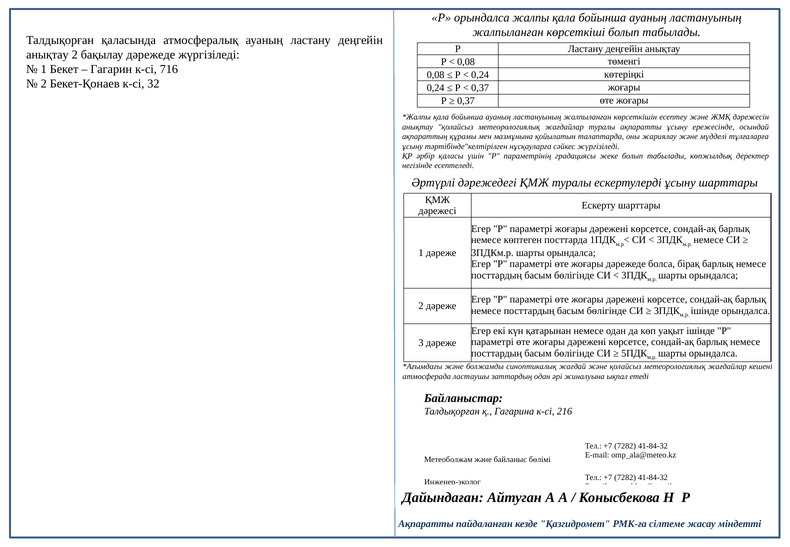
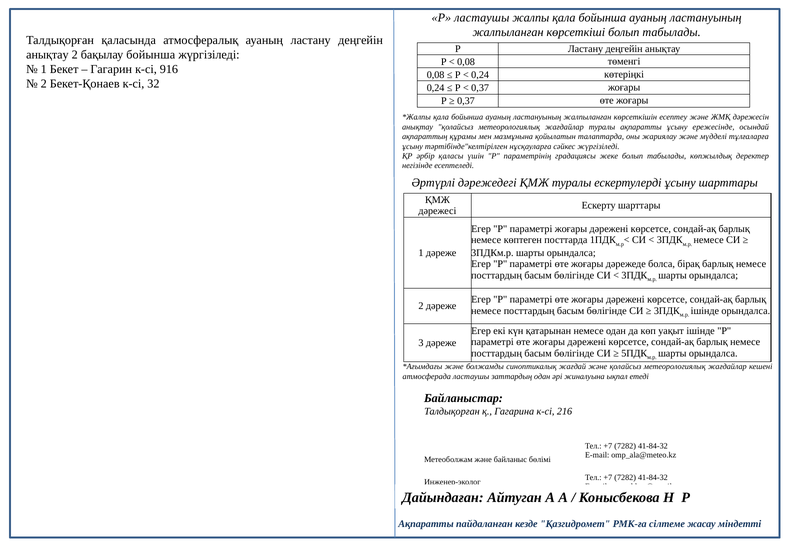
Р орындалса: орындалса -> ластаушы
бақылау дәрежеде: дәрежеде -> бойынша
716: 716 -> 916
